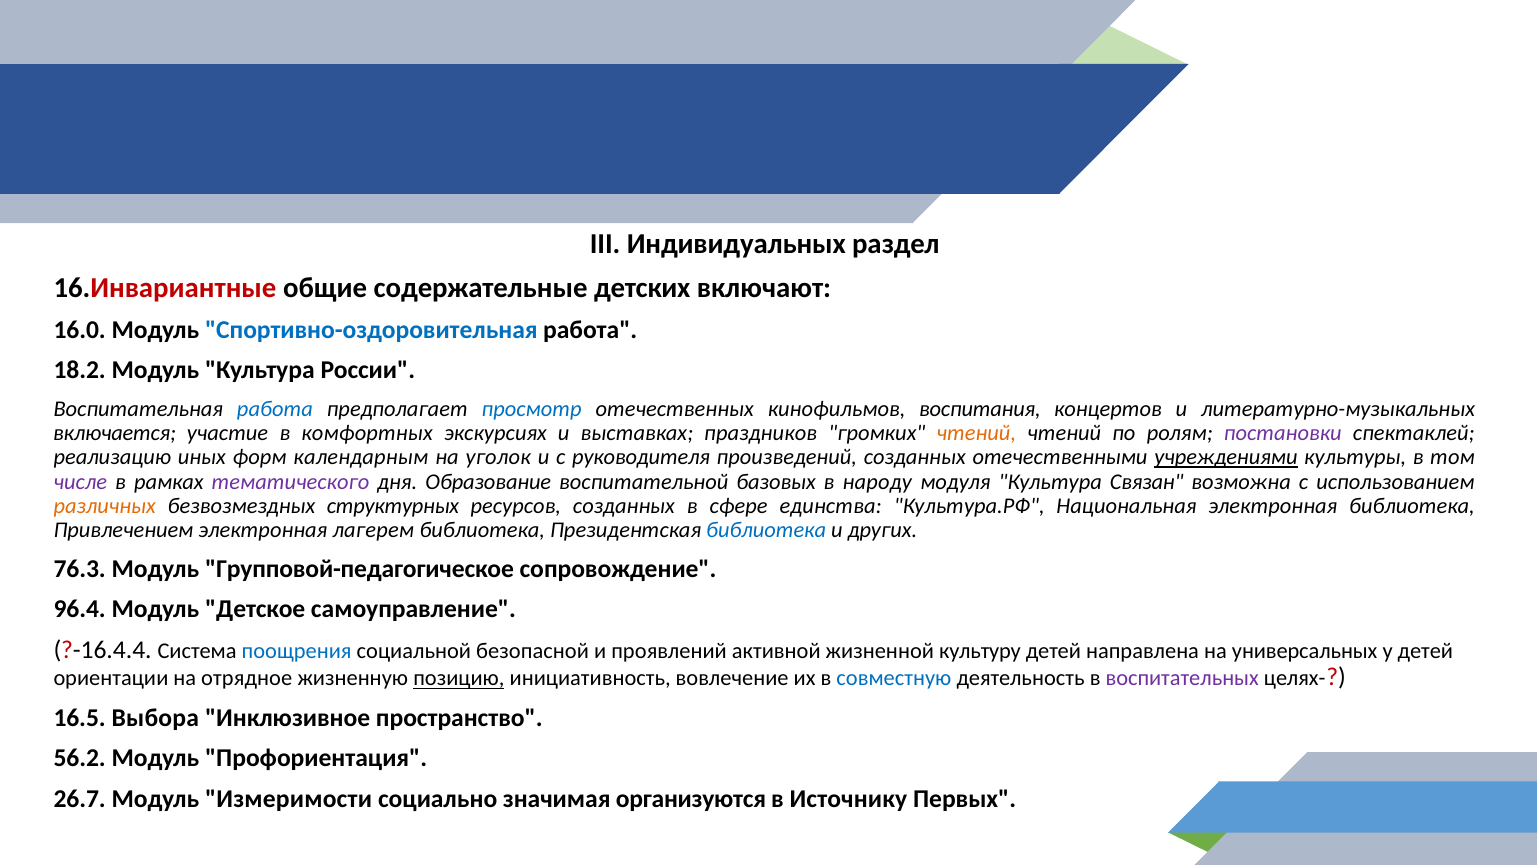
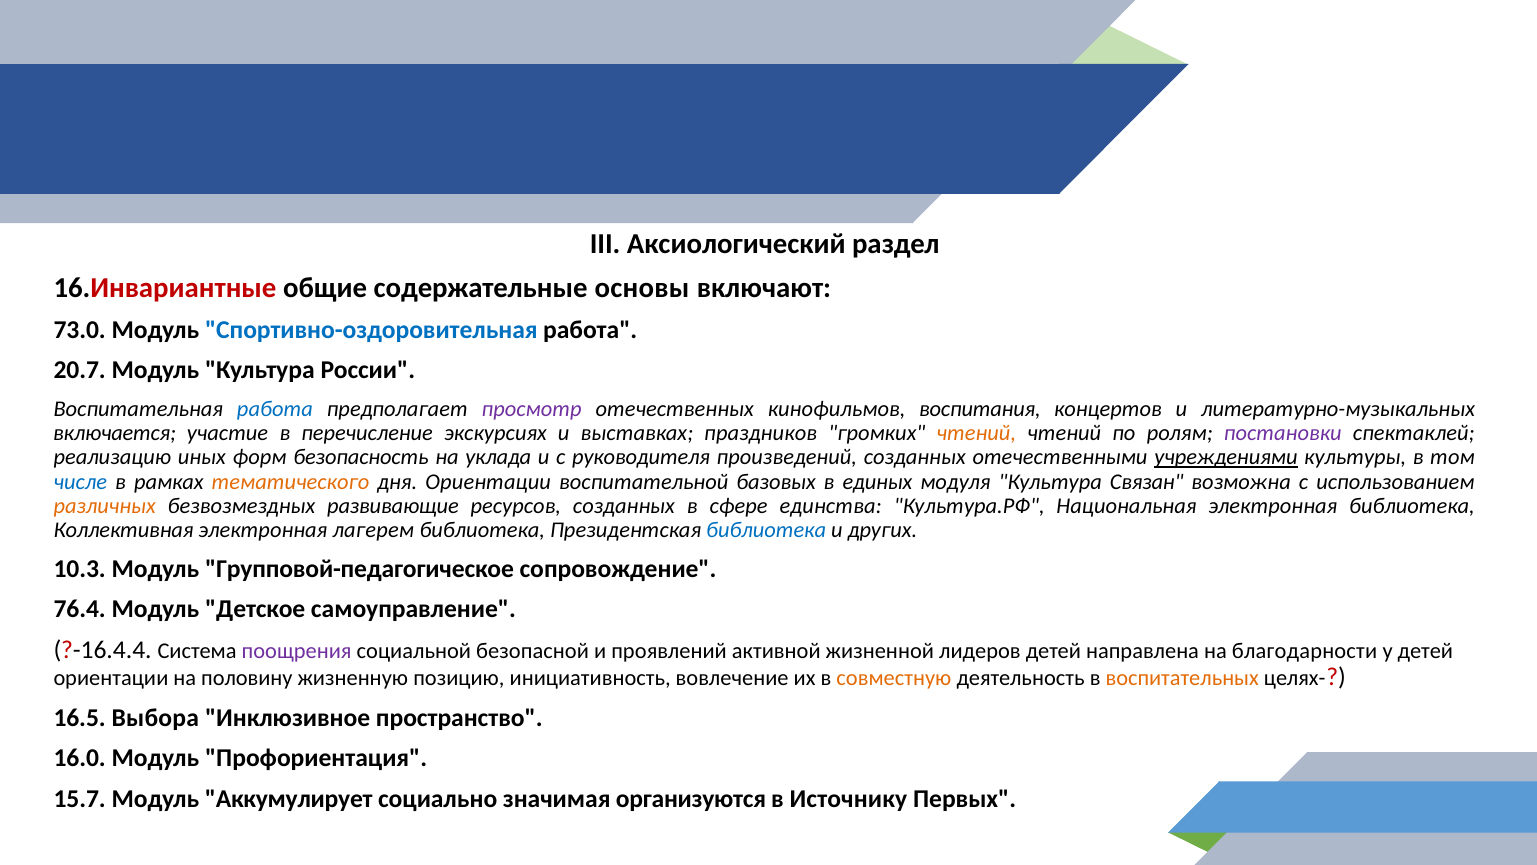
Индивидуальных: Индивидуальных -> Аксиологический
детских: детских -> основы
16.0: 16.0 -> 73.0
18.2: 18.2 -> 20.7
просмотр colour: blue -> purple
комфортных: комфортных -> перечисление
календарным: календарным -> безопасность
уголок: уголок -> уклада
числе colour: purple -> blue
тематического colour: purple -> orange
дня Образование: Образование -> Ориентации
народу: народу -> единых
структурных: структурных -> развивающие
Привлечением: Привлечением -> Коллективная
76.3: 76.3 -> 10.3
96.4: 96.4 -> 76.4
поощрения colour: blue -> purple
культуру: культуру -> лидеров
универсальных: универсальных -> благодарности
отрядное: отрядное -> половину
позицию underline: present -> none
совместную colour: blue -> orange
воспитательных colour: purple -> orange
56.2: 56.2 -> 16.0
26.7: 26.7 -> 15.7
Измеримости: Измеримости -> Аккумулирует
